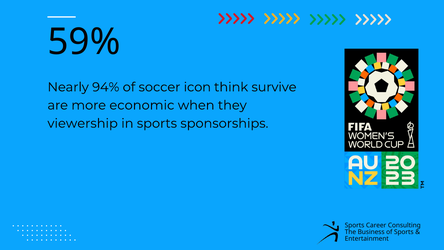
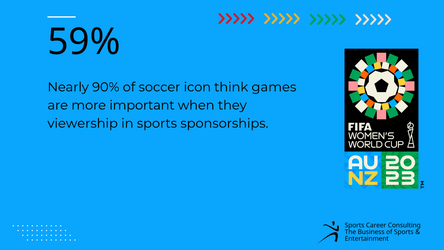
94%: 94% -> 90%
survive: survive -> games
economic: economic -> important
